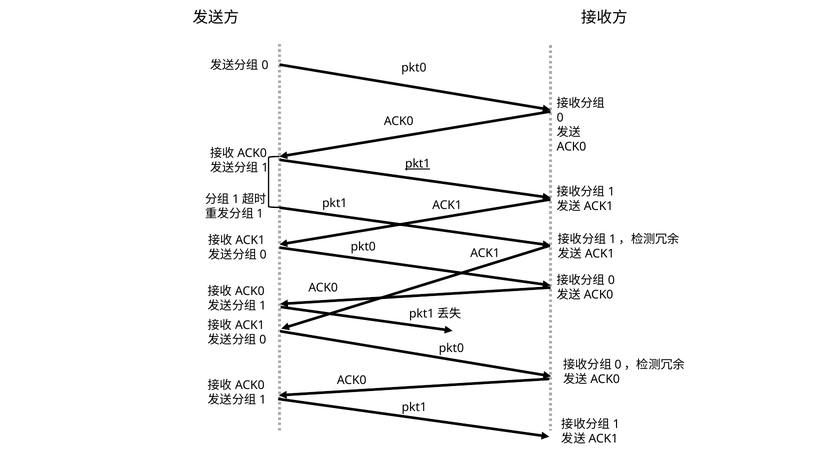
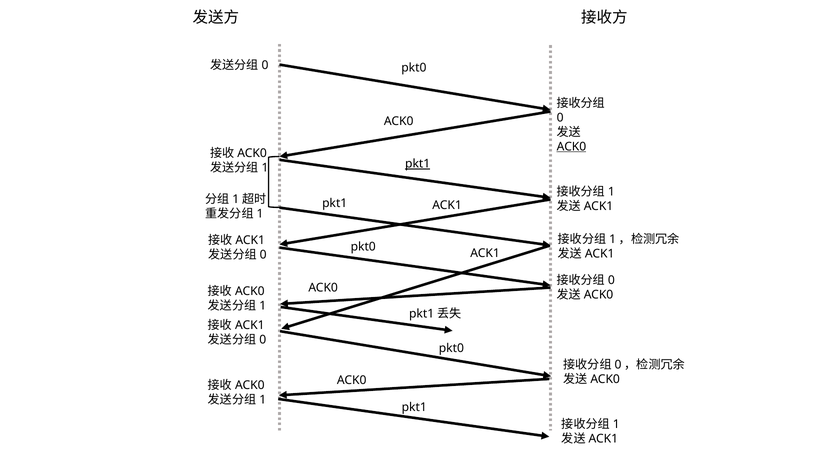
ACK0 at (571, 147) underline: none -> present
